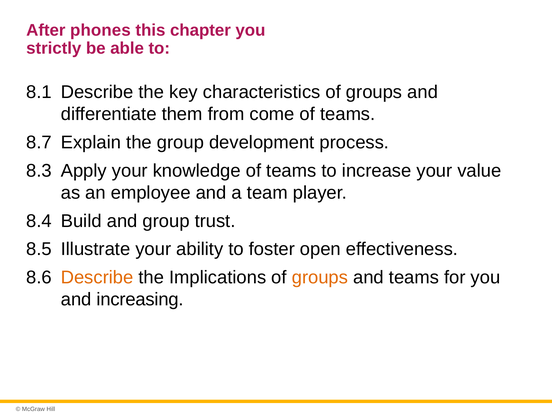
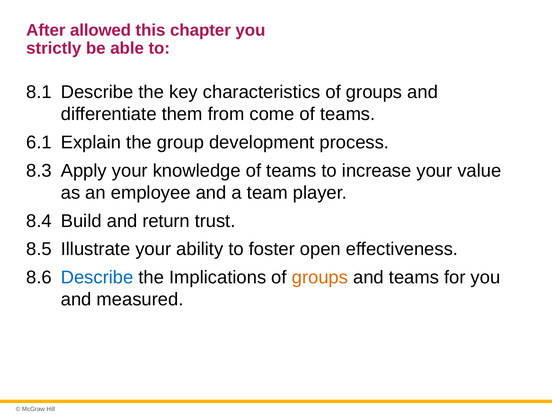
phones: phones -> allowed
8.7: 8.7 -> 6.1
and group: group -> return
Describe at (97, 277) colour: orange -> blue
increasing: increasing -> measured
